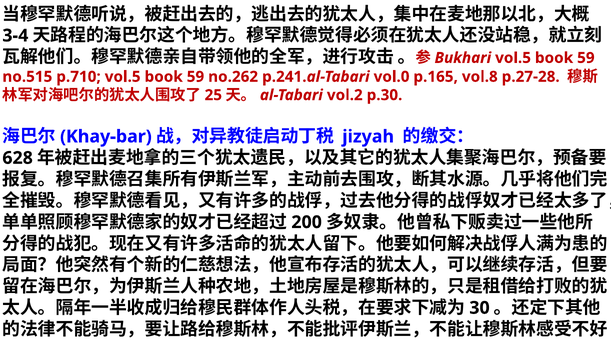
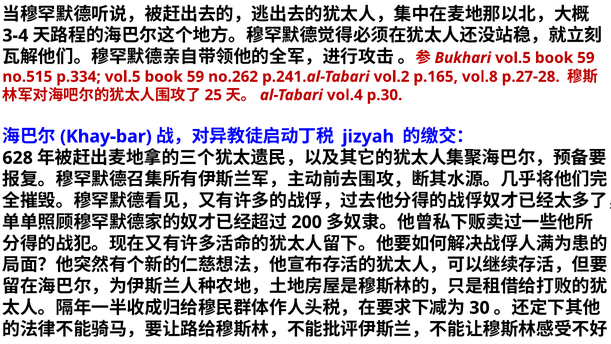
p.710: p.710 -> p.334
vol.0: vol.0 -> vol.2
vol.2: vol.2 -> vol.4
